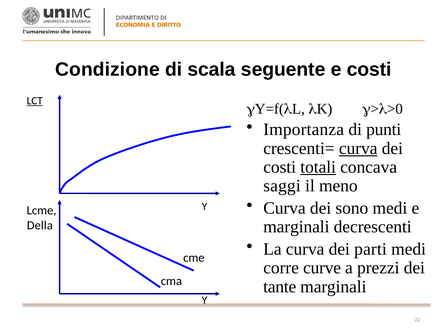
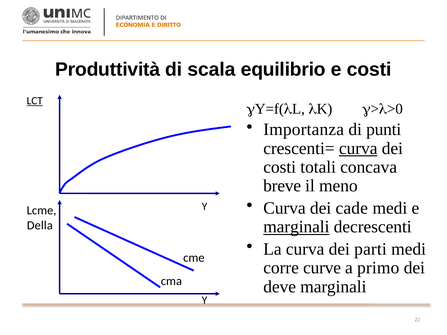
Condizione: Condizione -> Produttività
seguente: seguente -> equilibrio
totali underline: present -> none
saggi: saggi -> breve
sono: sono -> cade
marginali at (296, 227) underline: none -> present
prezzi: prezzi -> primo
tante: tante -> deve
